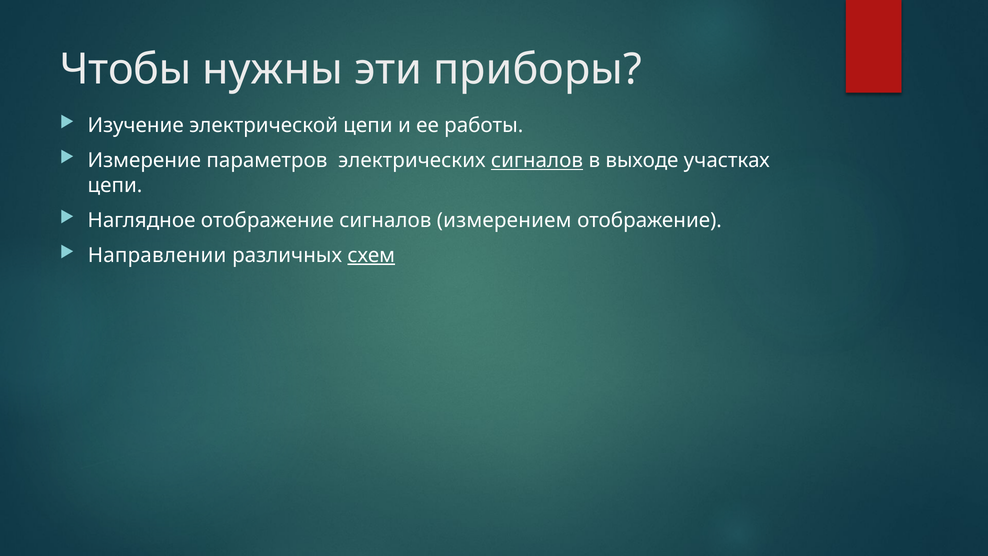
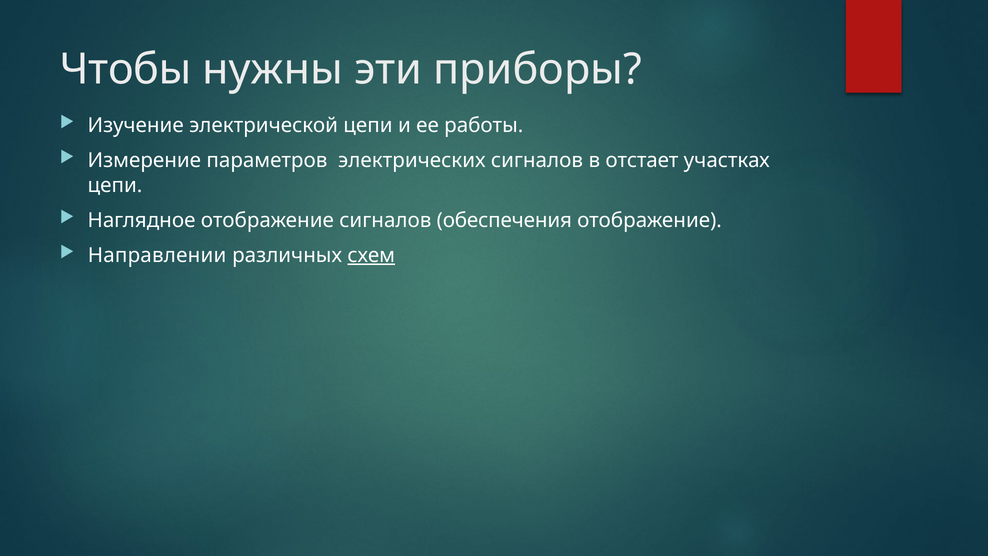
сигналов at (537, 160) underline: present -> none
выходе: выходе -> отстает
измерением: измерением -> обеспечения
